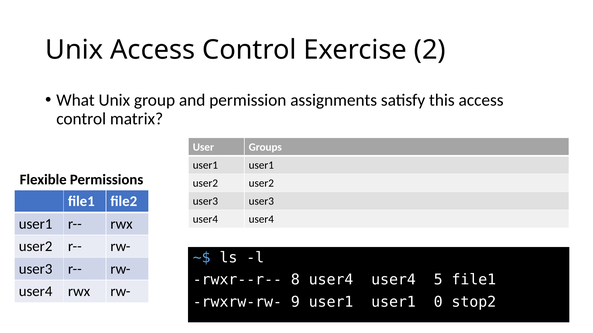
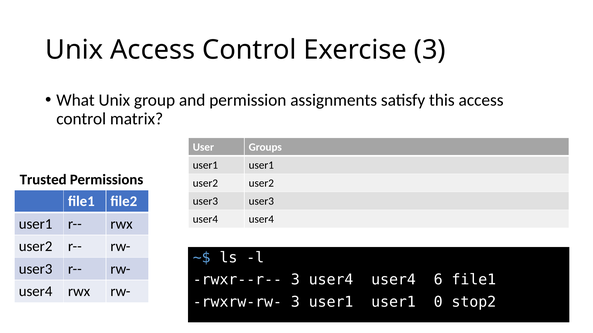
Exercise 2: 2 -> 3
Flexible: Flexible -> Trusted
rwxr--r-- 8: 8 -> 3
5: 5 -> 6
rwxrw-rw- 9: 9 -> 3
